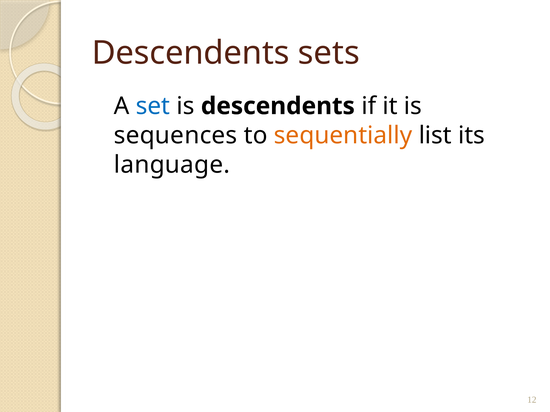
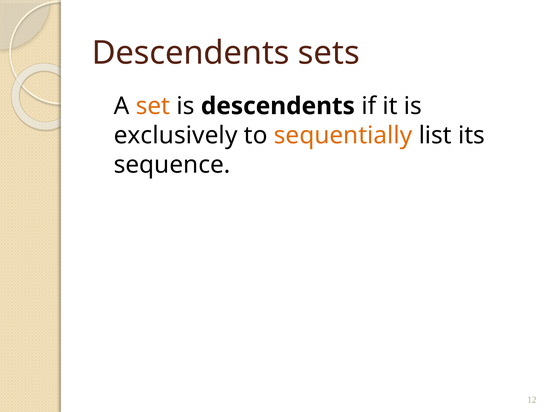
set colour: blue -> orange
sequences: sequences -> exclusively
language: language -> sequence
